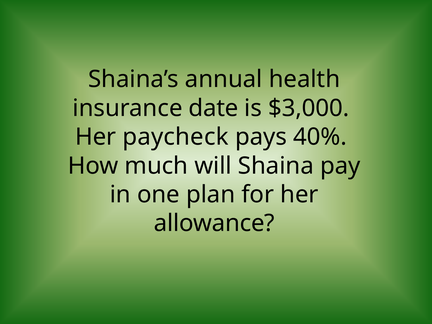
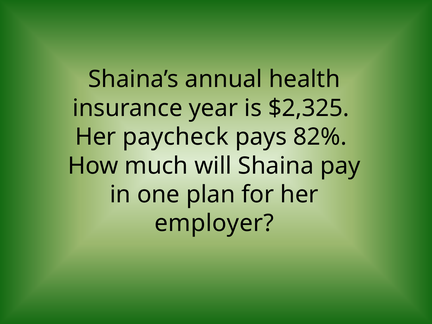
date: date -> year
$3,000: $3,000 -> $2,325
40%: 40% -> 82%
allowance: allowance -> employer
